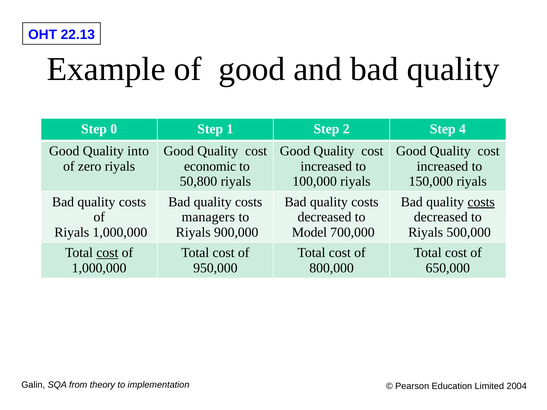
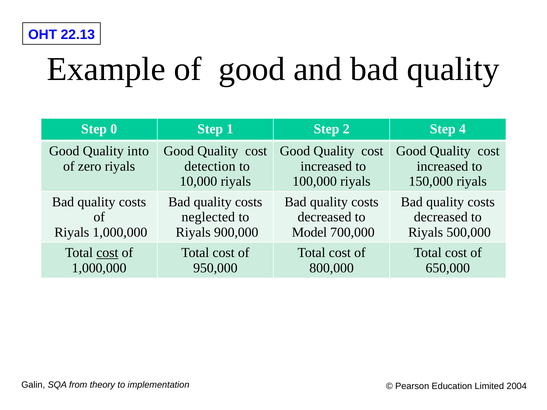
economic: economic -> detection
50,800: 50,800 -> 10,000
costs at (481, 202) underline: present -> none
managers: managers -> neglected
